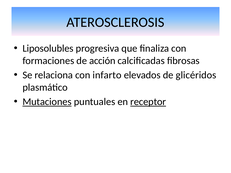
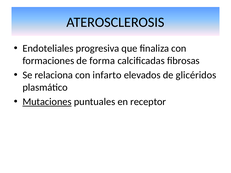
Liposolubles: Liposolubles -> Endoteliales
acción: acción -> forma
receptor underline: present -> none
